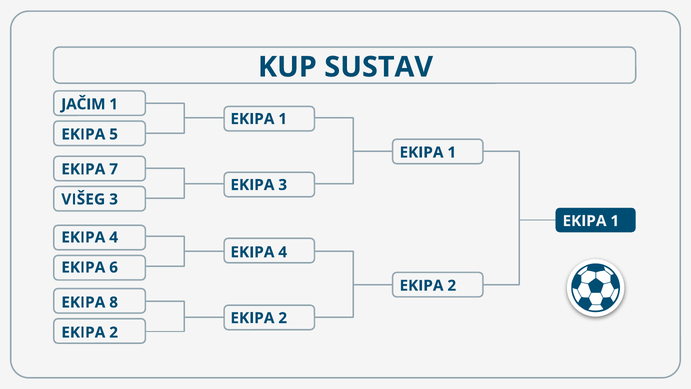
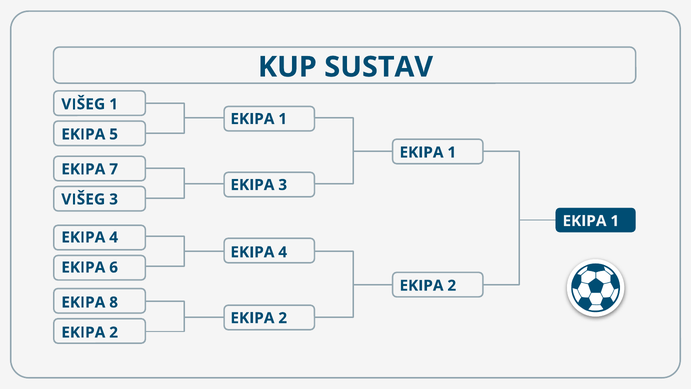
JAČIM at (83, 104): JAČIM -> VIŠEG
